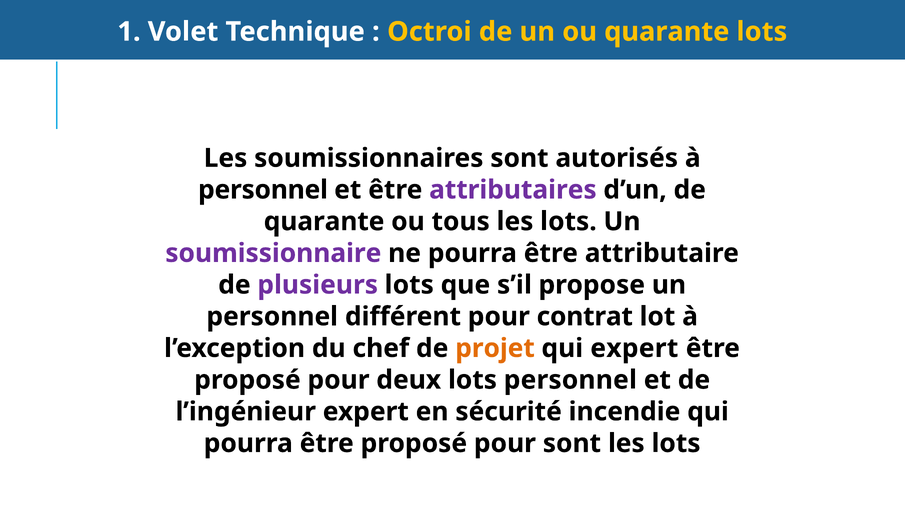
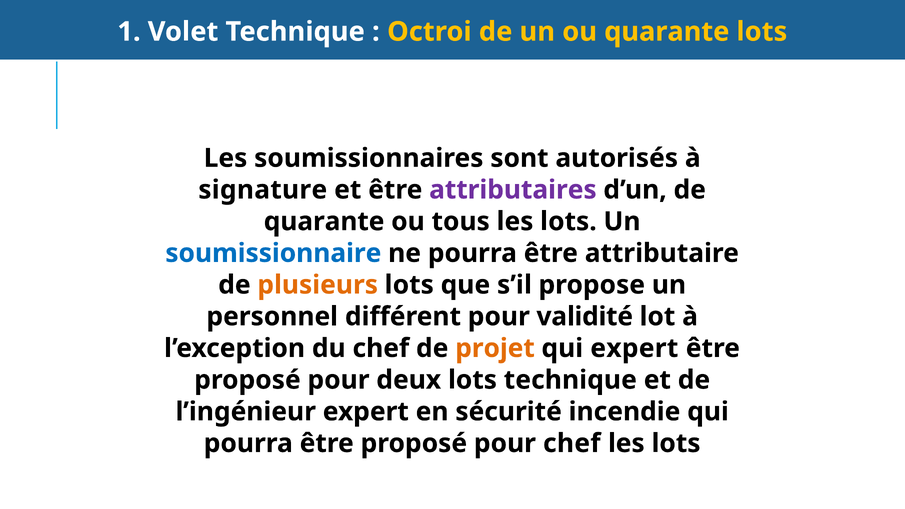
personnel at (263, 190): personnel -> signature
soumissionnaire colour: purple -> blue
plusieurs colour: purple -> orange
contrat: contrat -> validité
lots personnel: personnel -> technique
pour sont: sont -> chef
